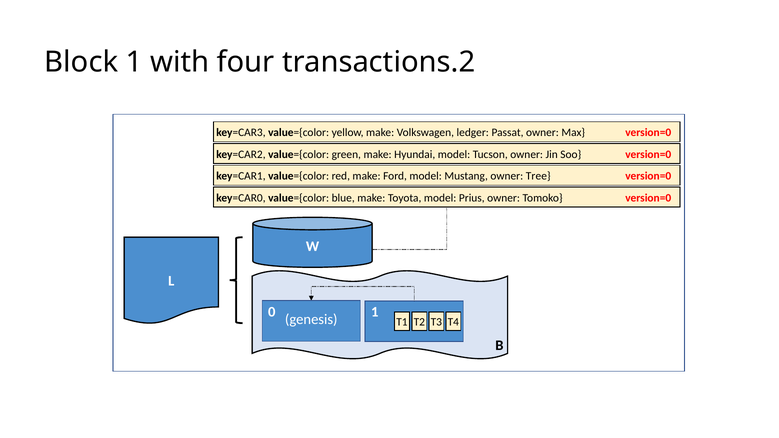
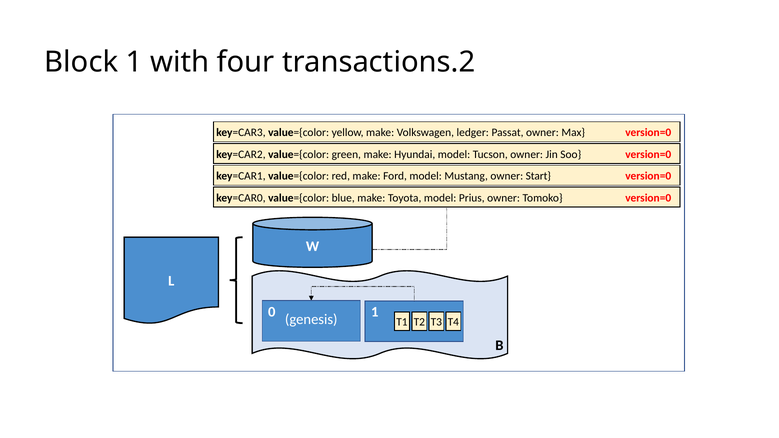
Tree: Tree -> Start
